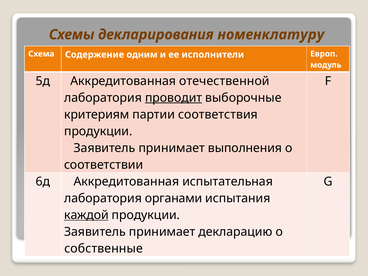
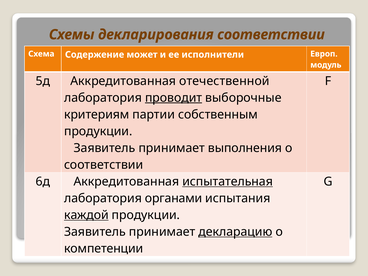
декларирования номенклатуру: номенклатуру -> соответствии
одним: одним -> может
соответствия: соответствия -> собственным
испытательная underline: none -> present
декларацию underline: none -> present
собственные: собственные -> компетенции
